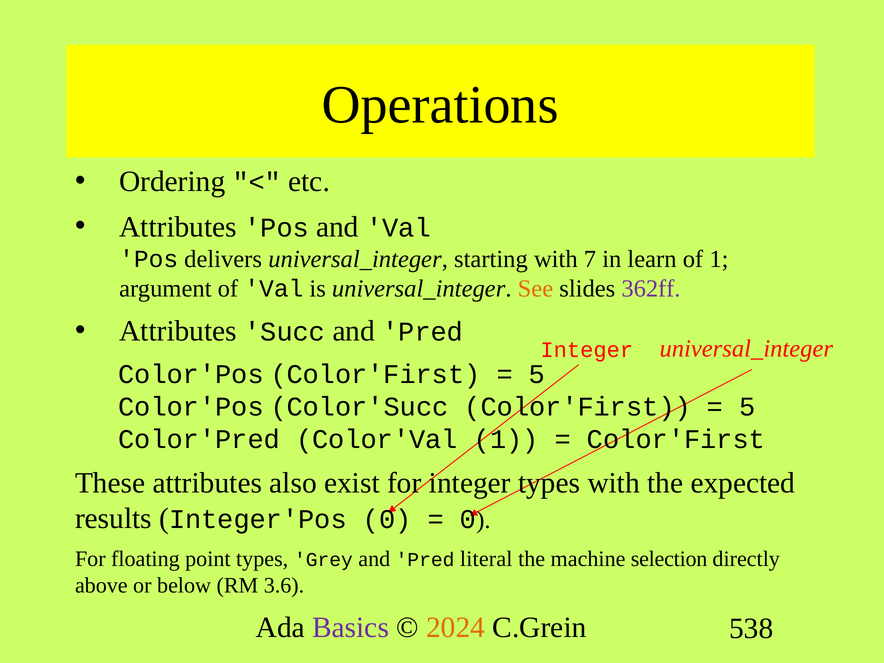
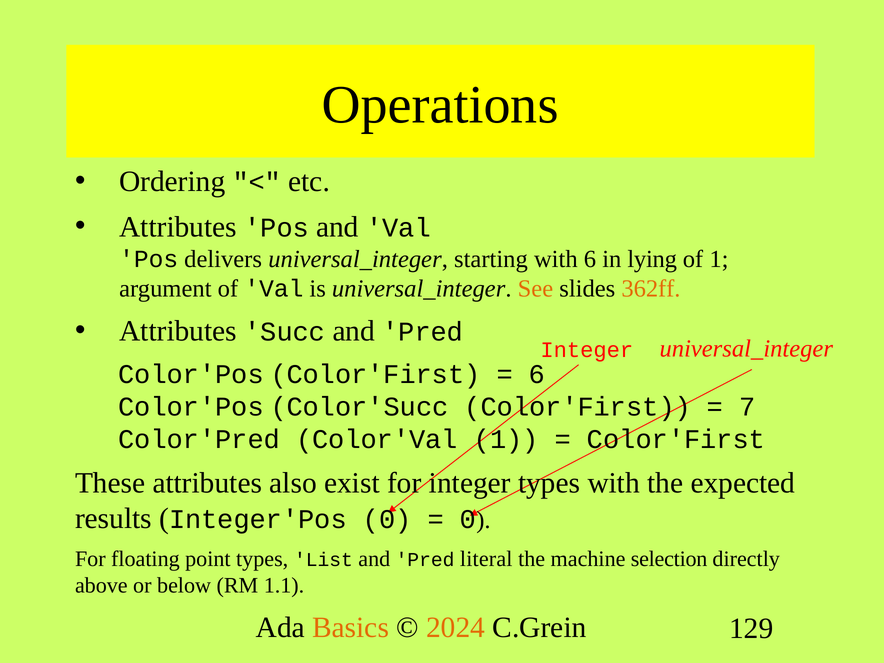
with 7: 7 -> 6
learn: learn -> lying
362ff colour: purple -> orange
5 at (537, 375): 5 -> 6
5 at (747, 407): 5 -> 7
Grey: Grey -> List
3.6: 3.6 -> 1.1
Basics colour: purple -> orange
538: 538 -> 129
